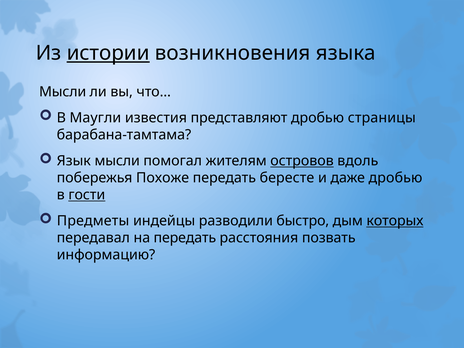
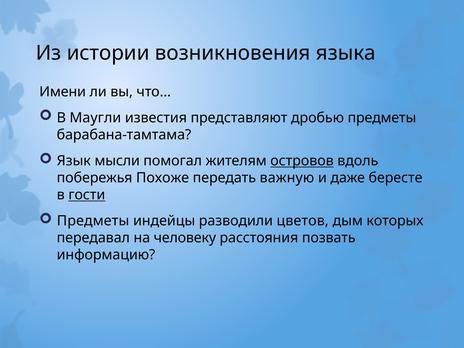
истории underline: present -> none
Мысли at (63, 92): Мысли -> Имени
дробью страницы: страницы -> предметы
бересте: бересте -> важную
даже дробью: дробью -> бересте
быстро: быстро -> цветов
которых underline: present -> none
на передать: передать -> человеку
